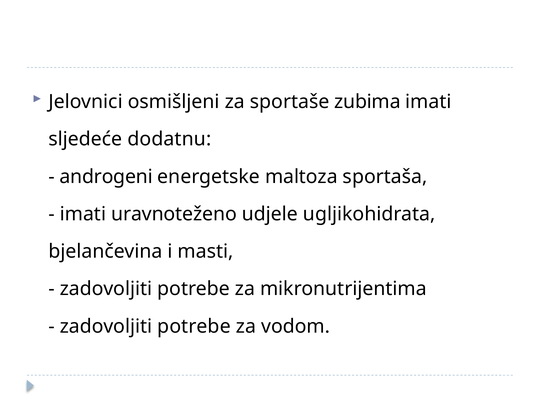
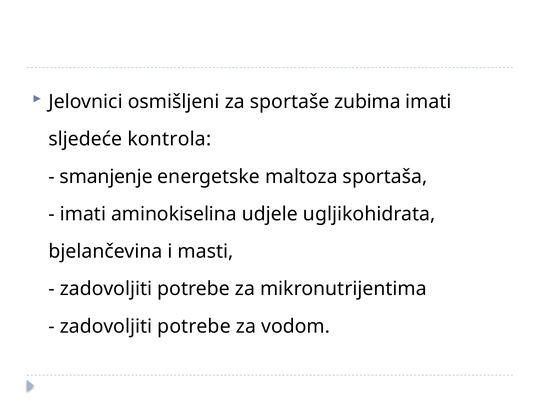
dodatnu: dodatnu -> kontrola
androgeni: androgeni -> smanjenje
uravnoteženo: uravnoteženo -> aminokiselina
